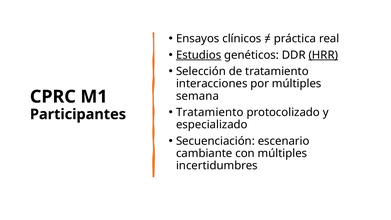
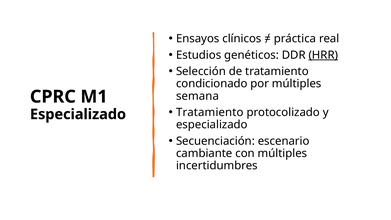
Estudios underline: present -> none
interacciones: interacciones -> condicionado
Participantes at (78, 114): Participantes -> Especializado
